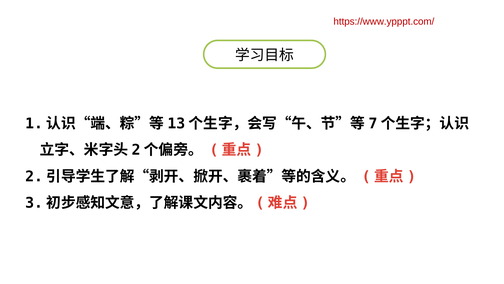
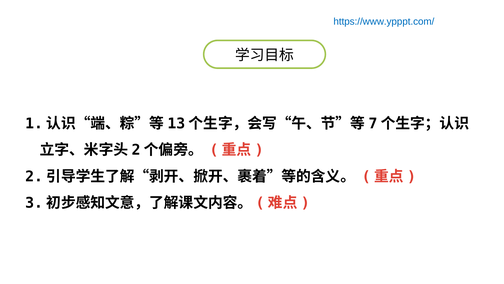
https://www.ypppt.com/ colour: red -> blue
